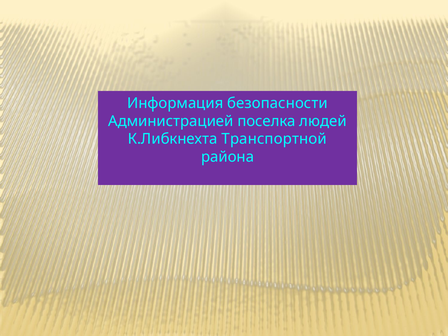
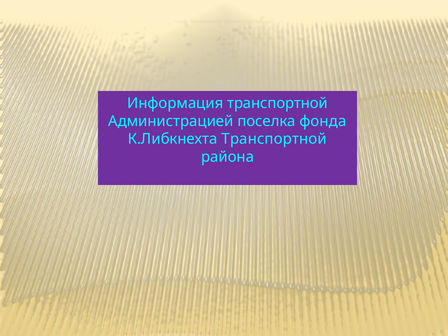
Информация безопасности: безопасности -> транспортной
людей: людей -> фонда
